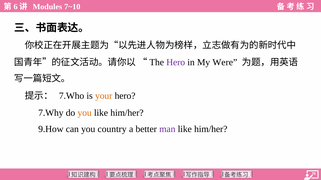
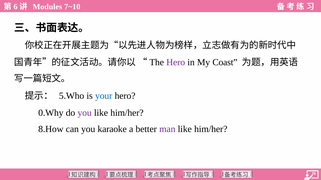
Were: Were -> Coast
7.Who: 7.Who -> 5.Who
your colour: orange -> blue
7.Why: 7.Why -> 0.Why
you at (85, 113) colour: orange -> purple
9.How: 9.How -> 8.How
country: country -> karaoke
